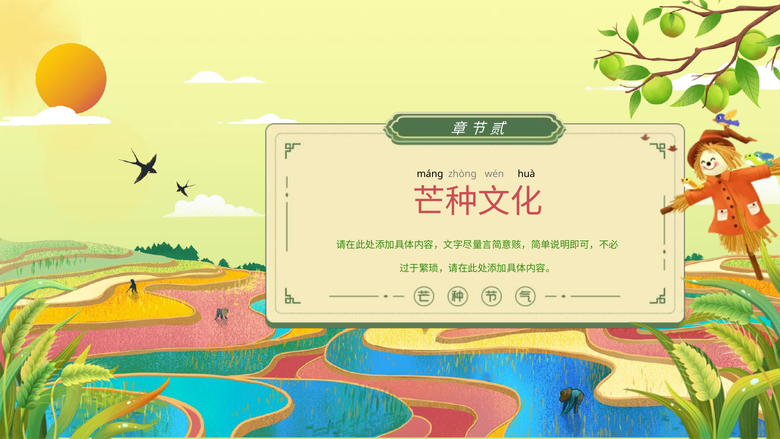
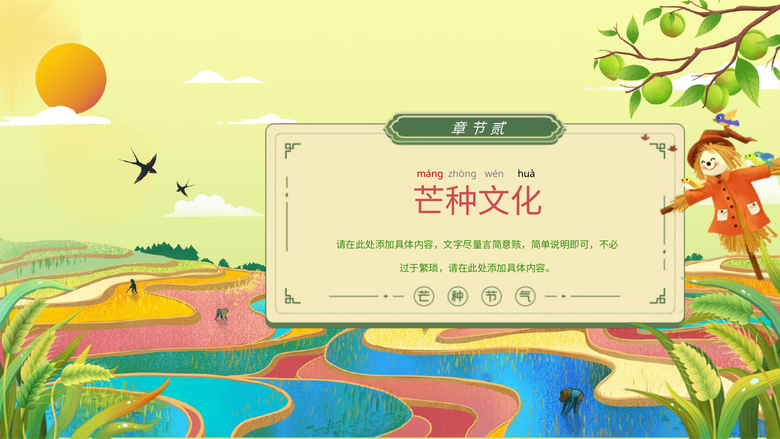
máng colour: black -> red
